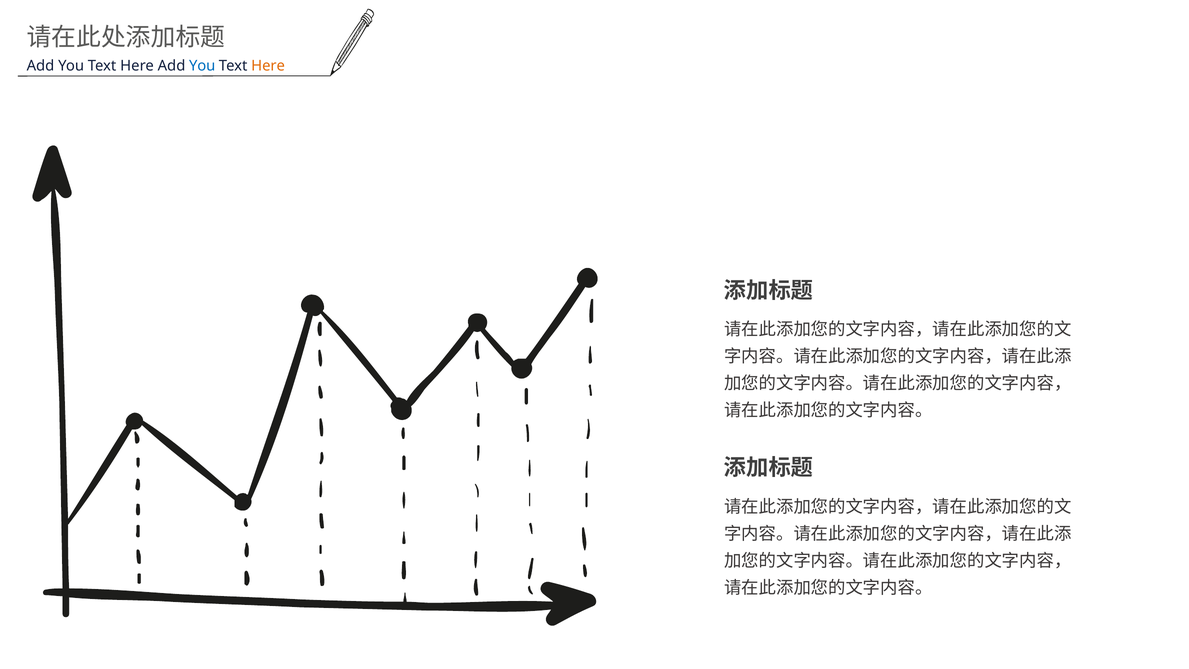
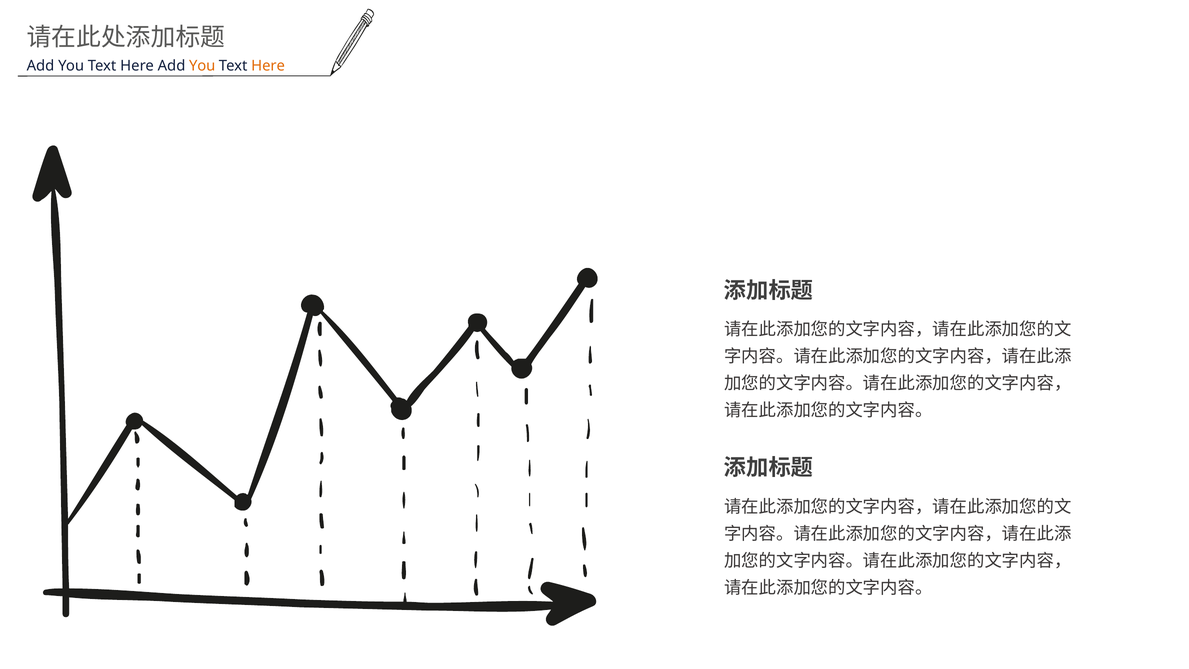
You at (202, 66) colour: blue -> orange
